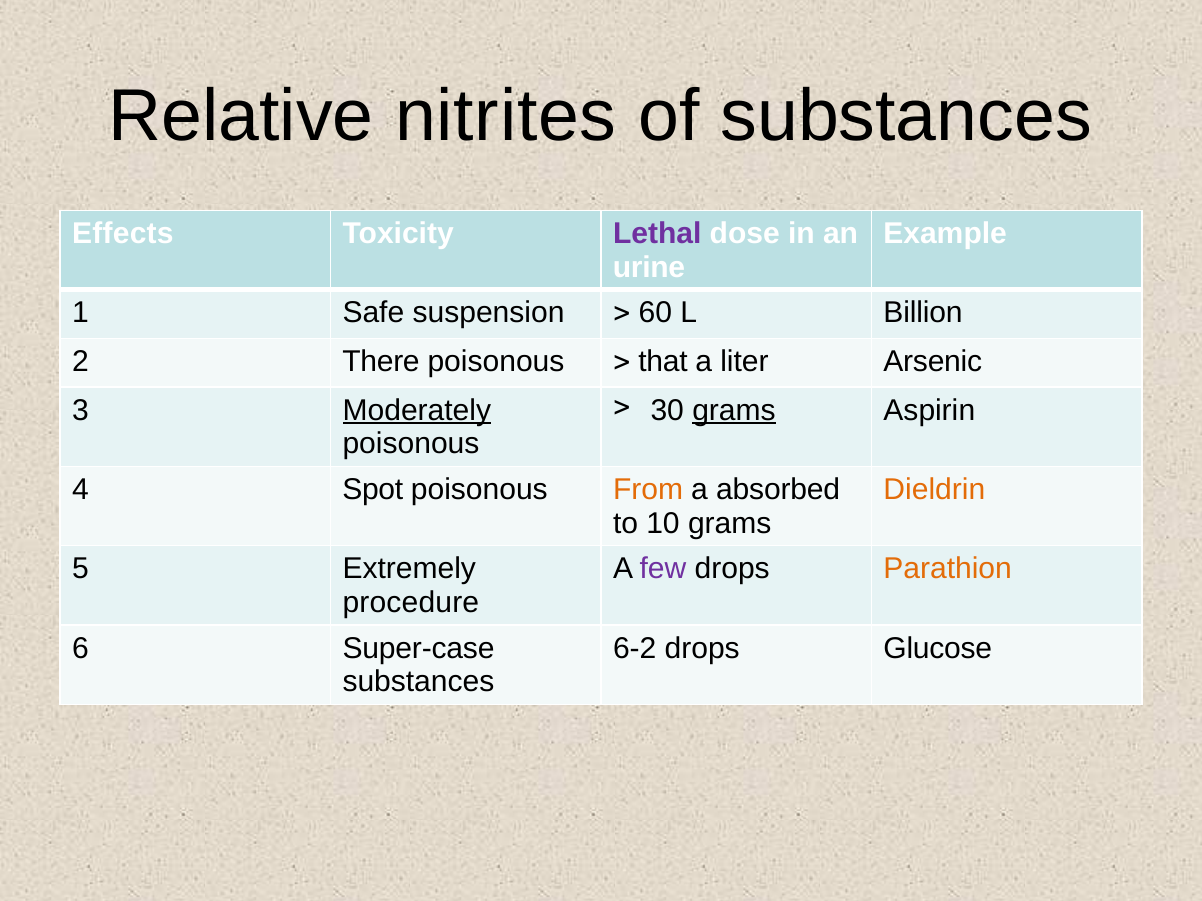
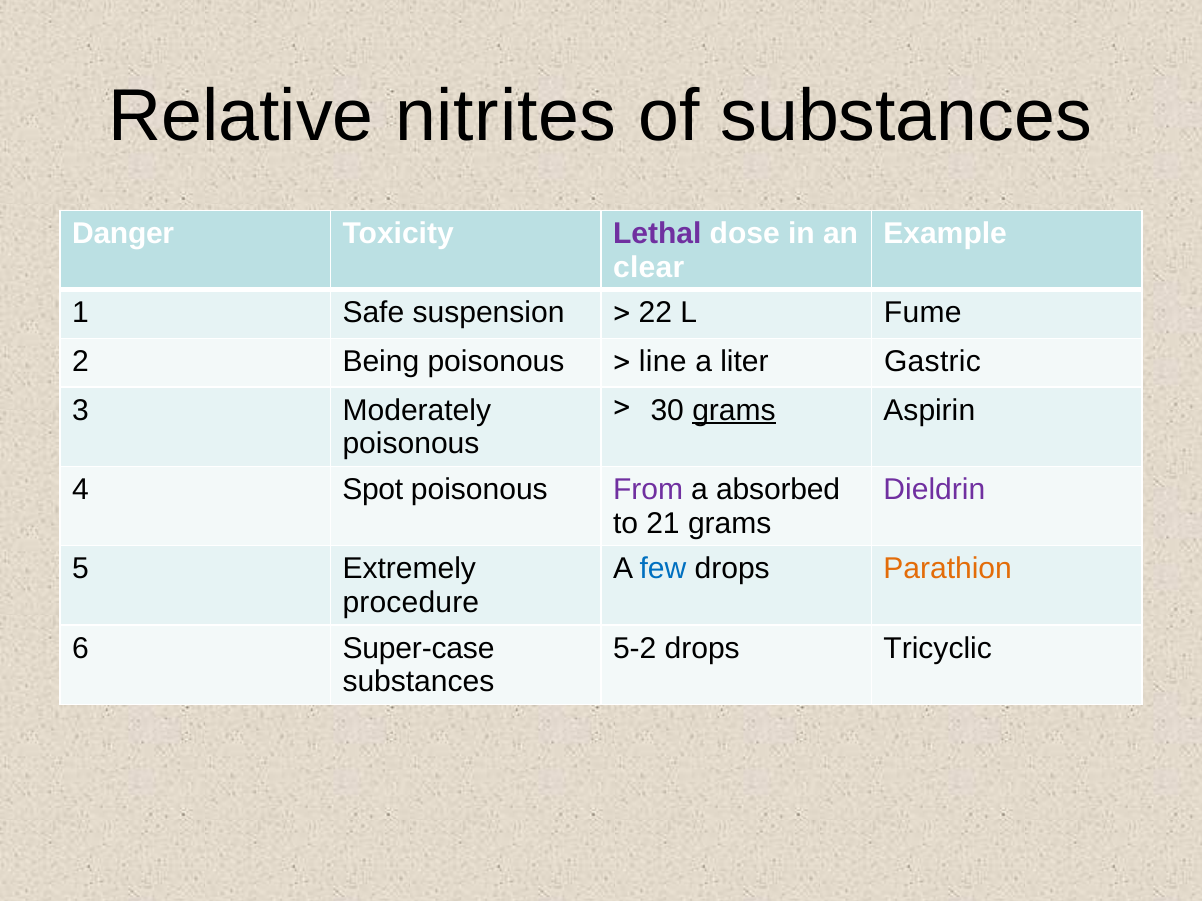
Effects: Effects -> Danger
urine: urine -> clear
60: 60 -> 22
Billion: Billion -> Fume
There: There -> Being
that: that -> line
Arsenic: Arsenic -> Gastric
Moderately underline: present -> none
From colour: orange -> purple
Dieldrin colour: orange -> purple
10: 10 -> 21
few colour: purple -> blue
6-2: 6-2 -> 5-2
Glucose: Glucose -> Tricyclic
